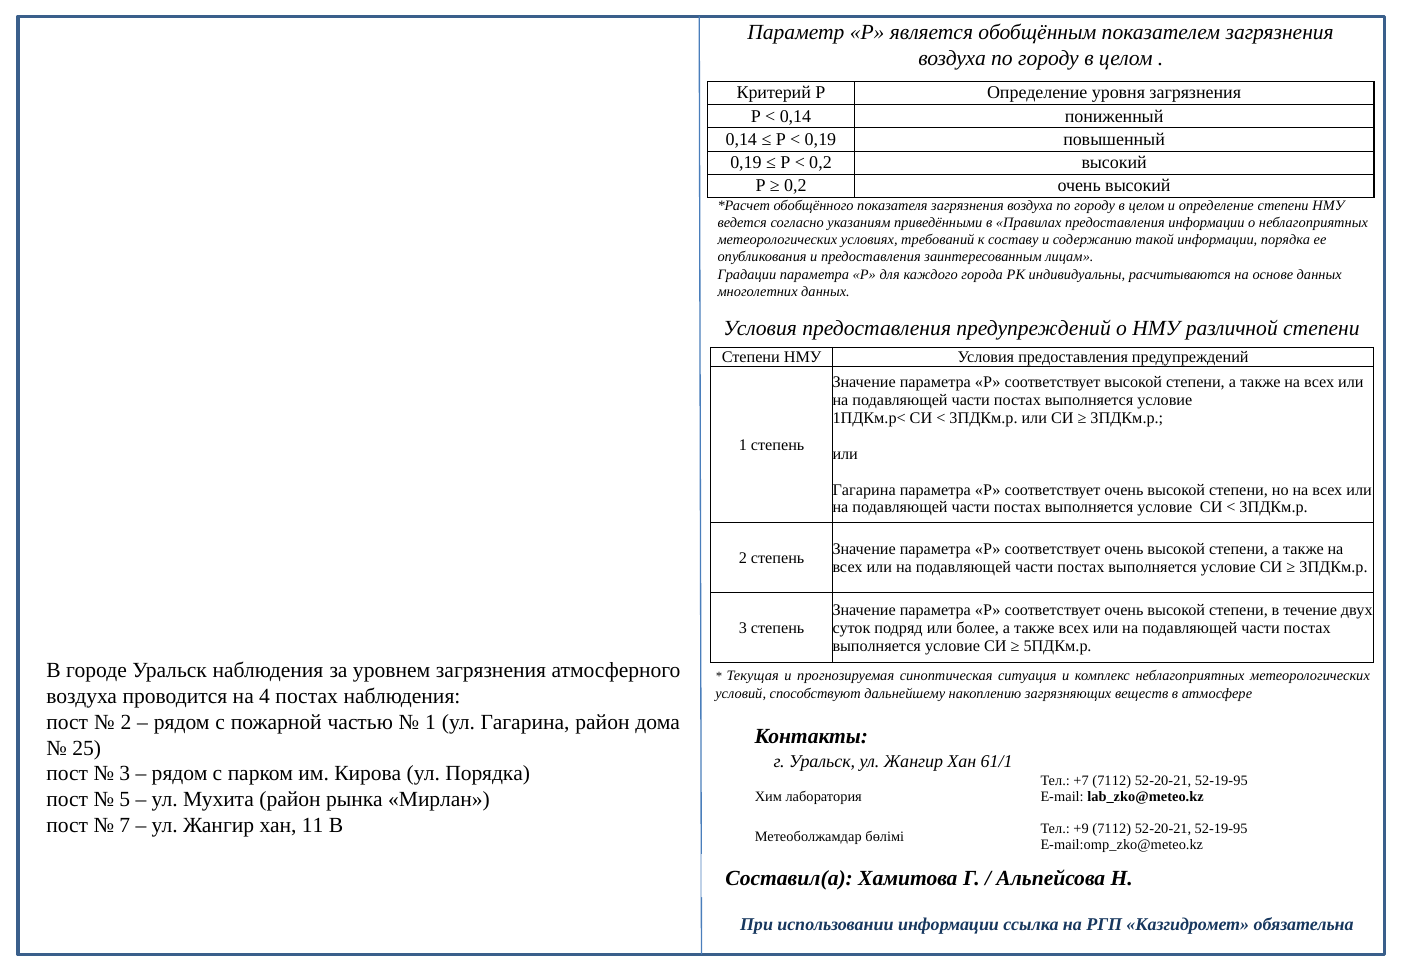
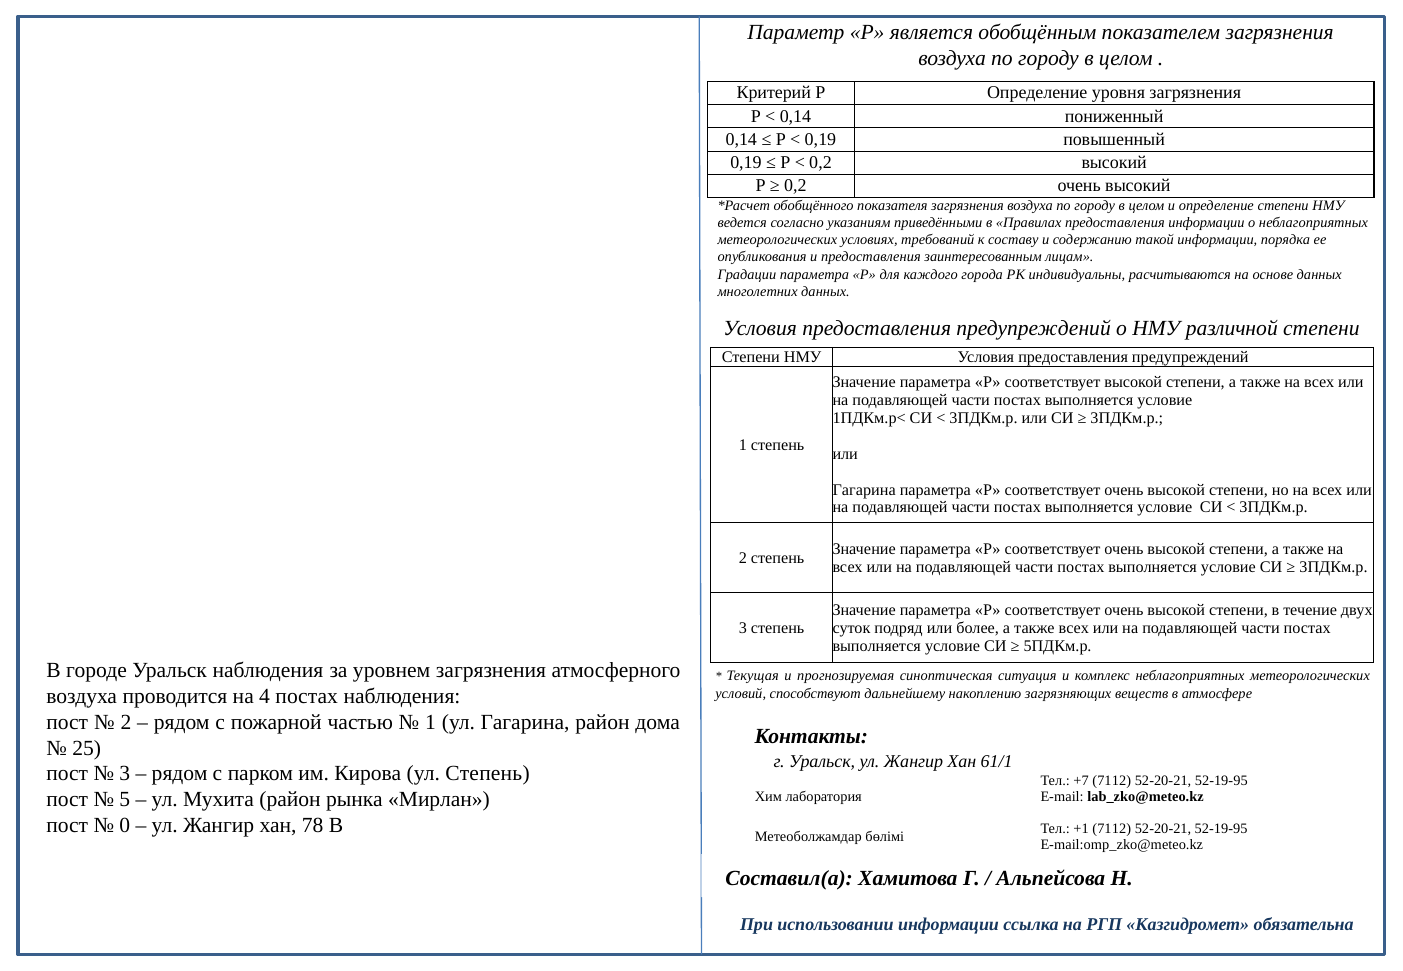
ул Порядка: Порядка -> Степень
7: 7 -> 0
11: 11 -> 78
+9: +9 -> +1
